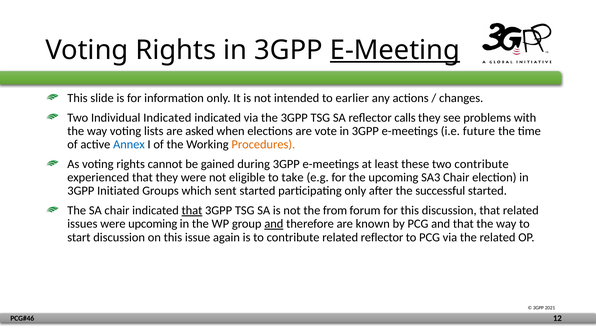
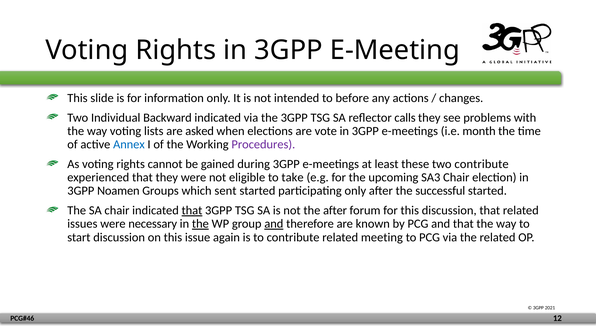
E-Meeting underline: present -> none
earlier: earlier -> before
Individual Indicated: Indicated -> Backward
future: future -> month
Procedures colour: orange -> purple
Initiated: Initiated -> Noamen
the from: from -> after
were upcoming: upcoming -> necessary
the at (200, 224) underline: none -> present
related reflector: reflector -> meeting
